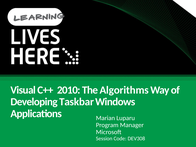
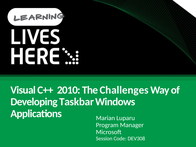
Algorithms: Algorithms -> Challenges
